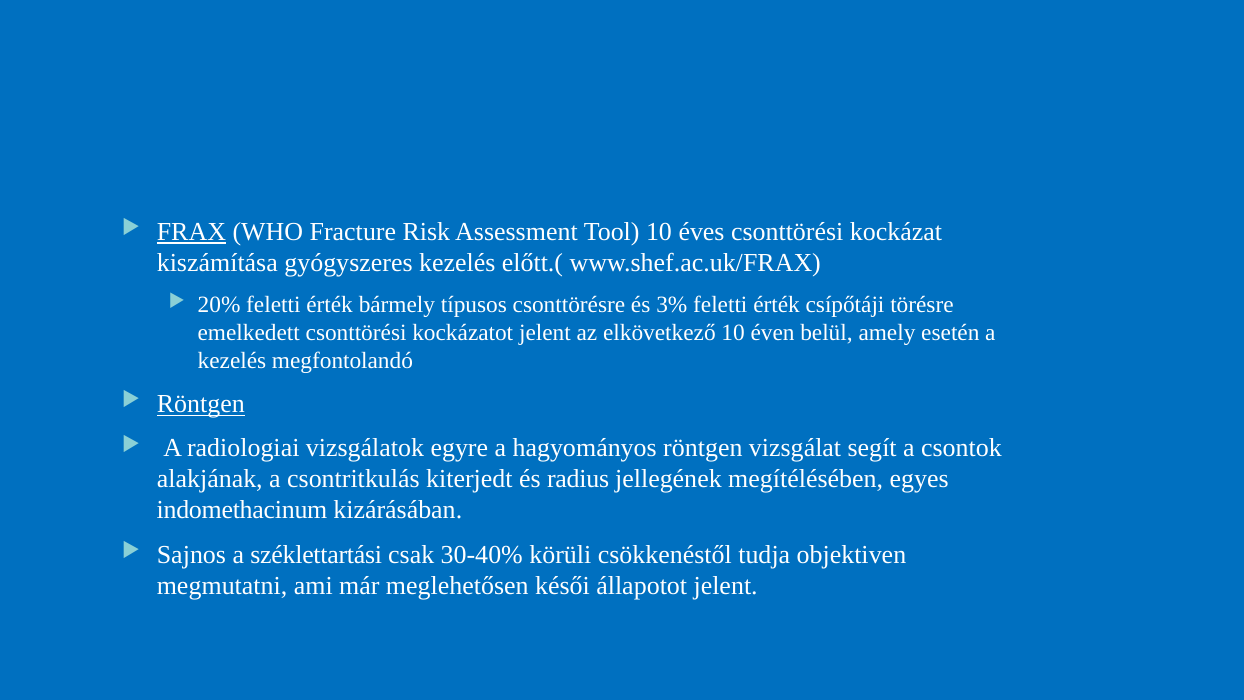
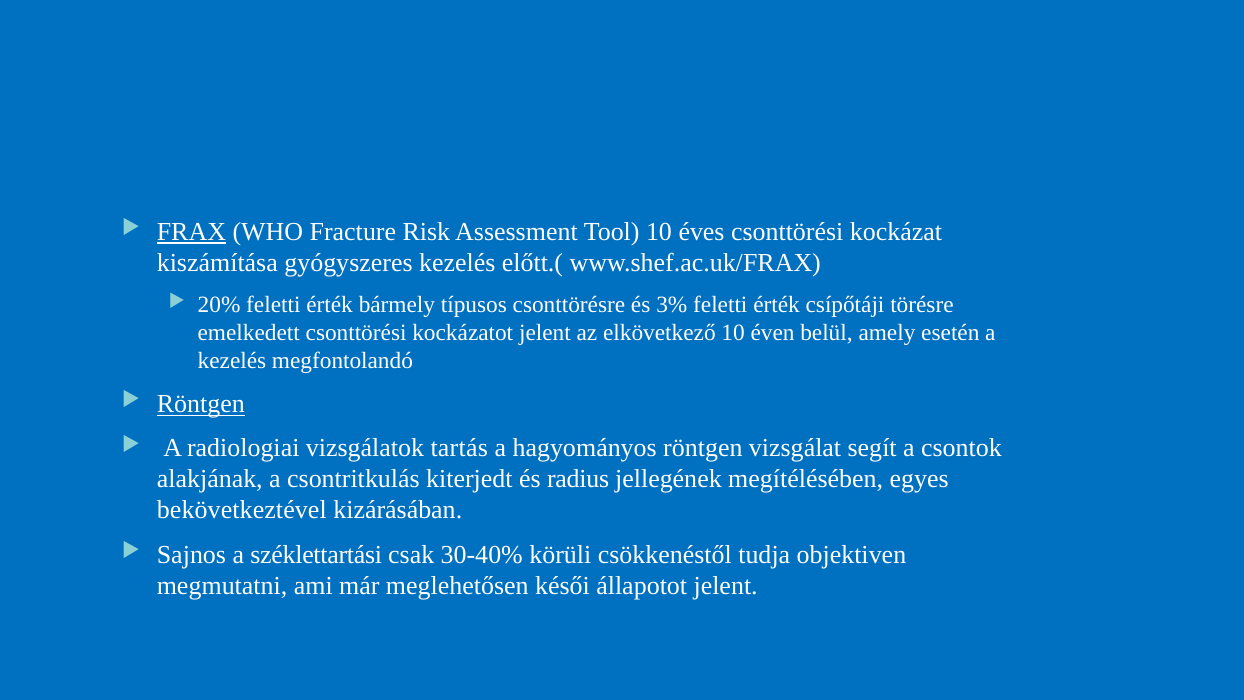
egyre: egyre -> tartás
indomethacinum: indomethacinum -> bekövetkeztével
